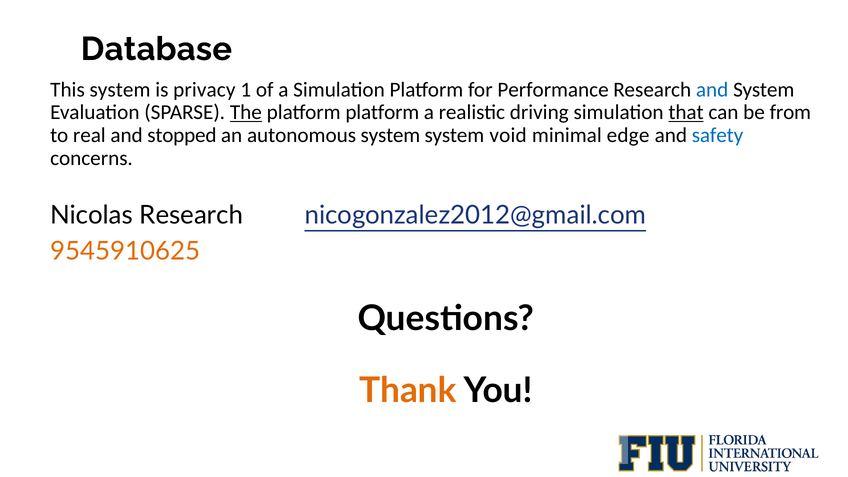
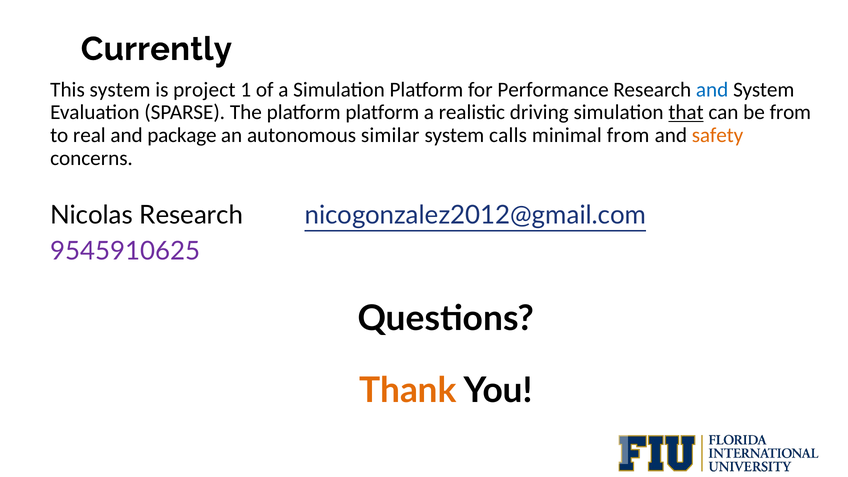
Database: Database -> Currently
privacy: privacy -> project
The underline: present -> none
stopped: stopped -> package
autonomous system: system -> similar
void: void -> calls
minimal edge: edge -> from
safety colour: blue -> orange
9545910625 colour: orange -> purple
